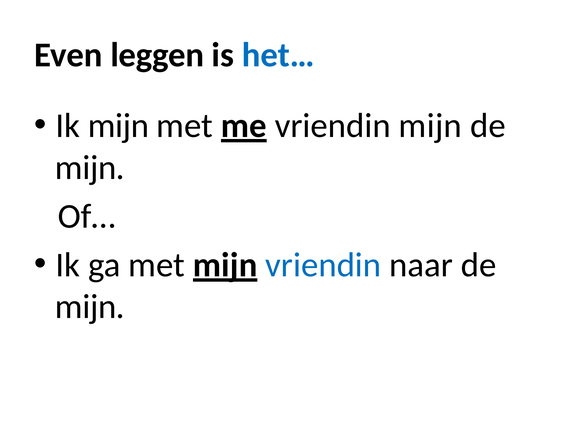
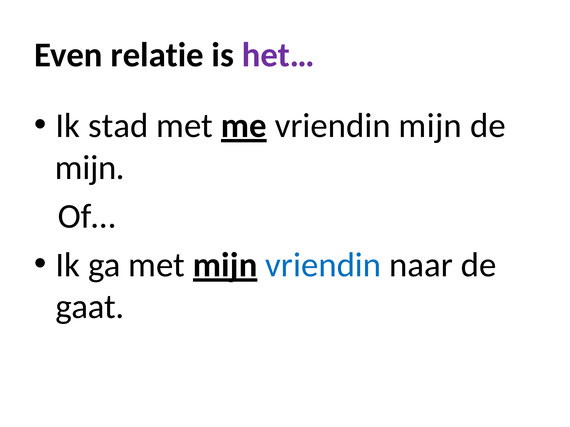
leggen: leggen -> relatie
het… colour: blue -> purple
Ik mijn: mijn -> stad
mijn at (90, 307): mijn -> gaat
